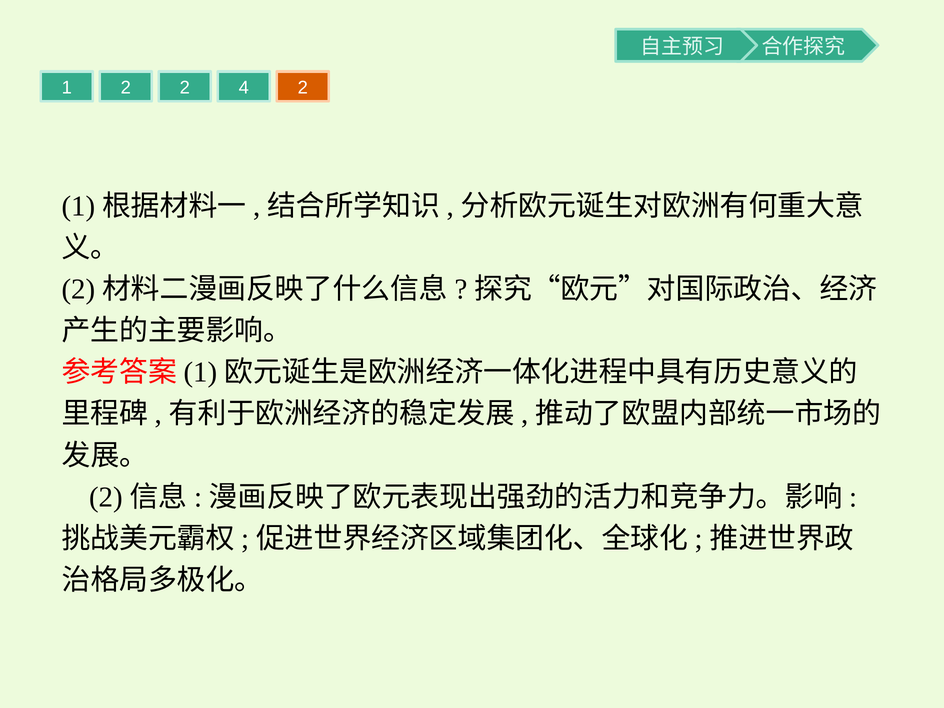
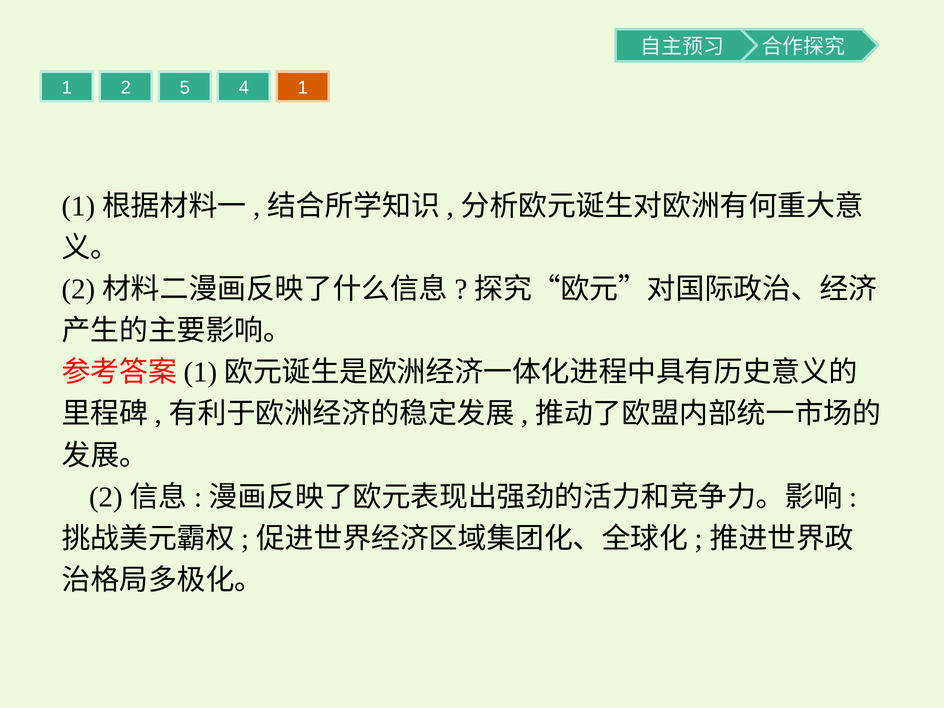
2 2: 2 -> 5
4 2: 2 -> 1
